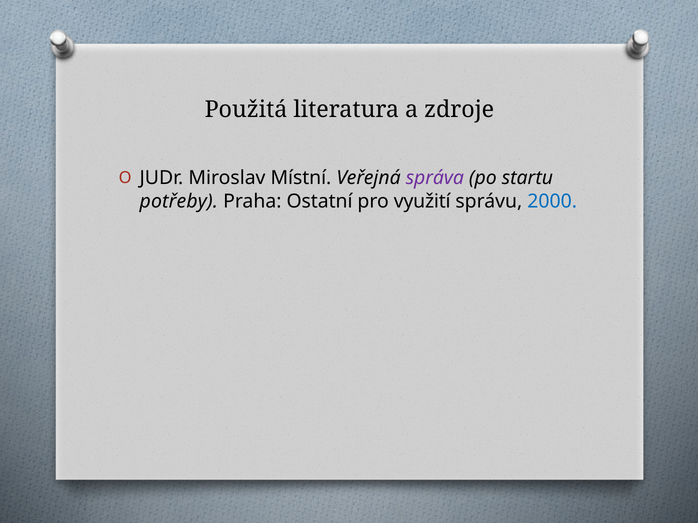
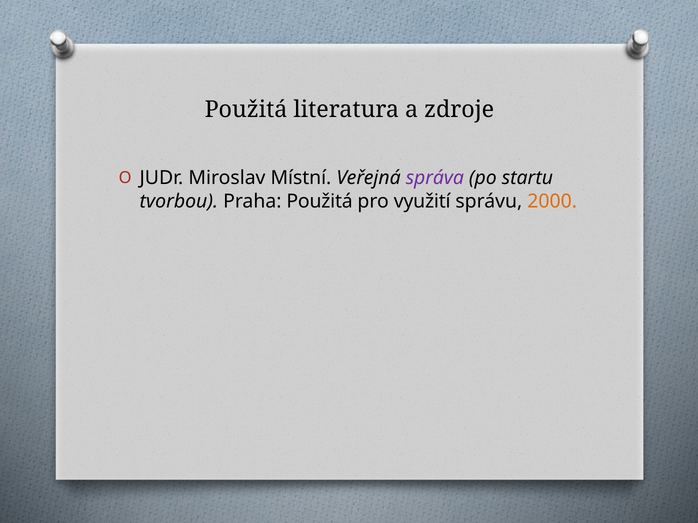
potřeby: potřeby -> tvorbou
Praha Ostatní: Ostatní -> Použitá
2000 colour: blue -> orange
